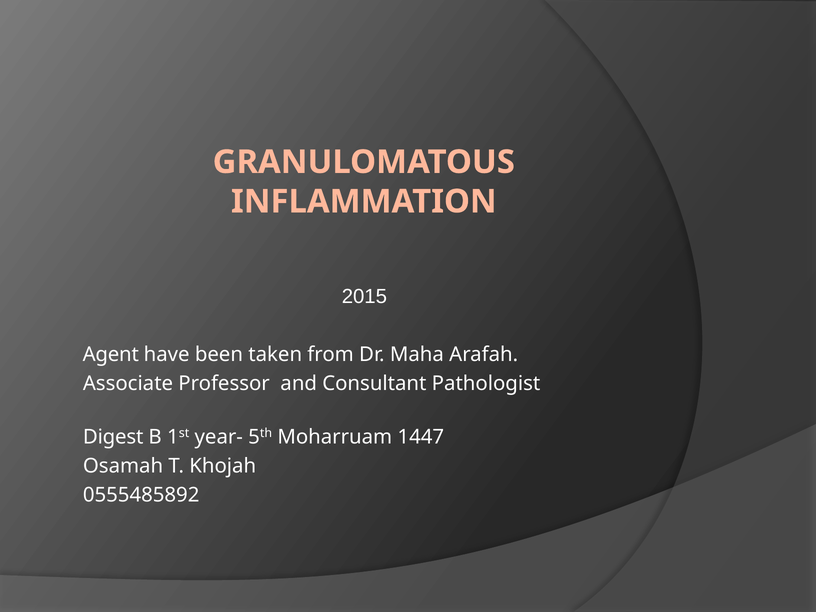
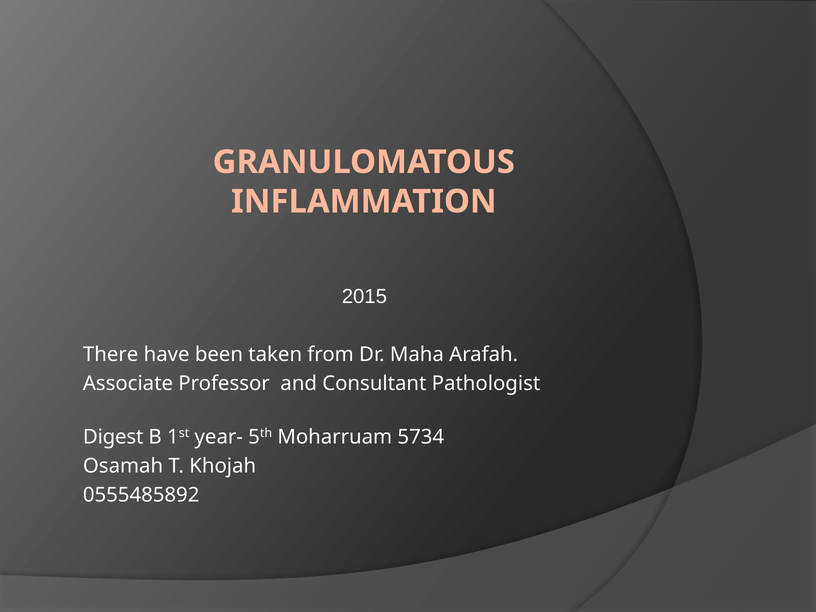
Agent: Agent -> There
1447: 1447 -> 5734
